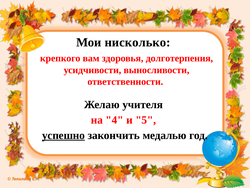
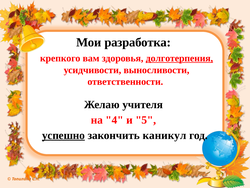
нисколько: нисколько -> разработка
долготерпения underline: none -> present
медалью: медалью -> каникул
